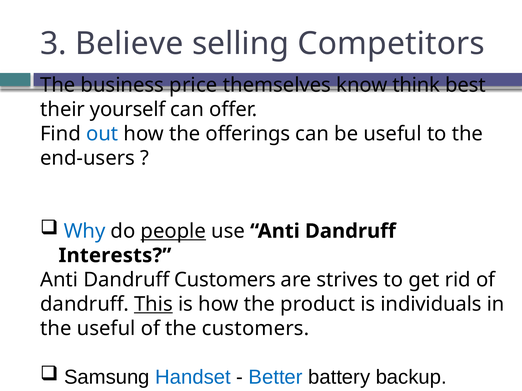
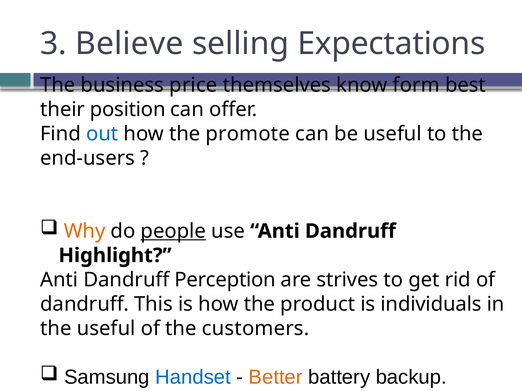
Competitors: Competitors -> Expectations
think: think -> form
yourself: yourself -> position
offerings: offerings -> promote
Why colour: blue -> orange
Interests: Interests -> Highlight
Dandruff Customers: Customers -> Perception
This underline: present -> none
Better colour: blue -> orange
